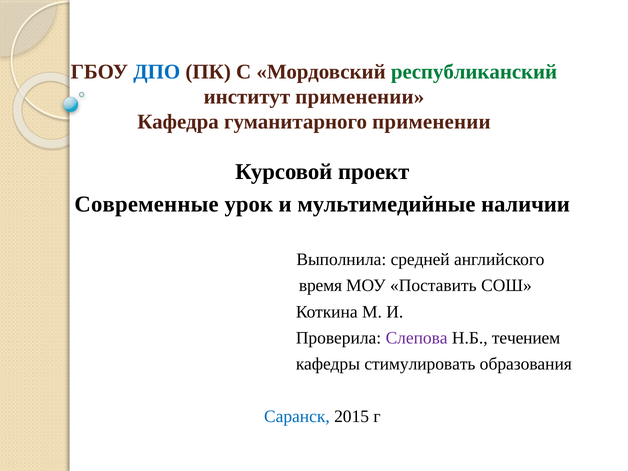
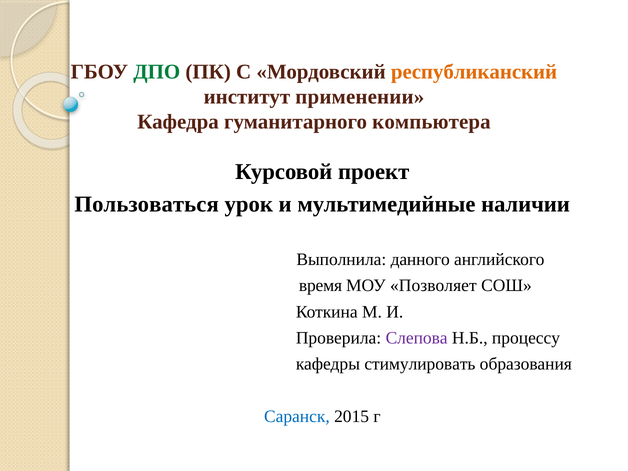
ДПО colour: blue -> green
республиканский colour: green -> orange
гуманитарного применении: применении -> компьютера
Современные: Современные -> Пользоваться
средней: средней -> данного
Поставить: Поставить -> Позволяет
течением: течением -> процессу
